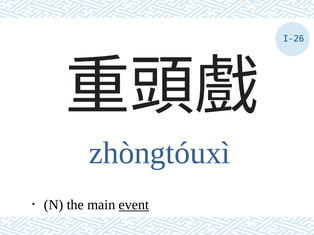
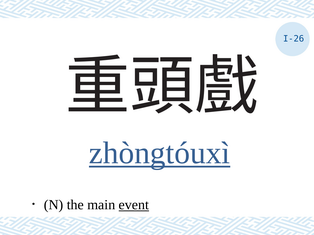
zhòngtóuxì underline: none -> present
